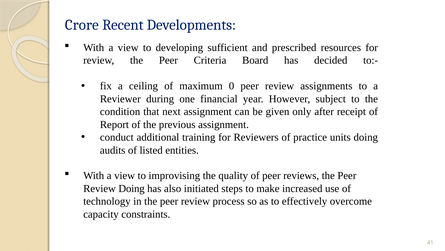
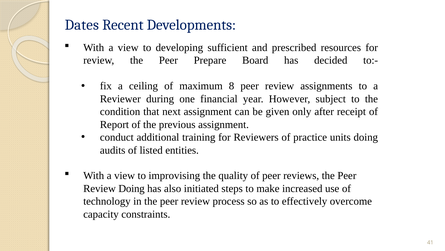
Crore: Crore -> Dates
Criteria: Criteria -> Prepare
0: 0 -> 8
